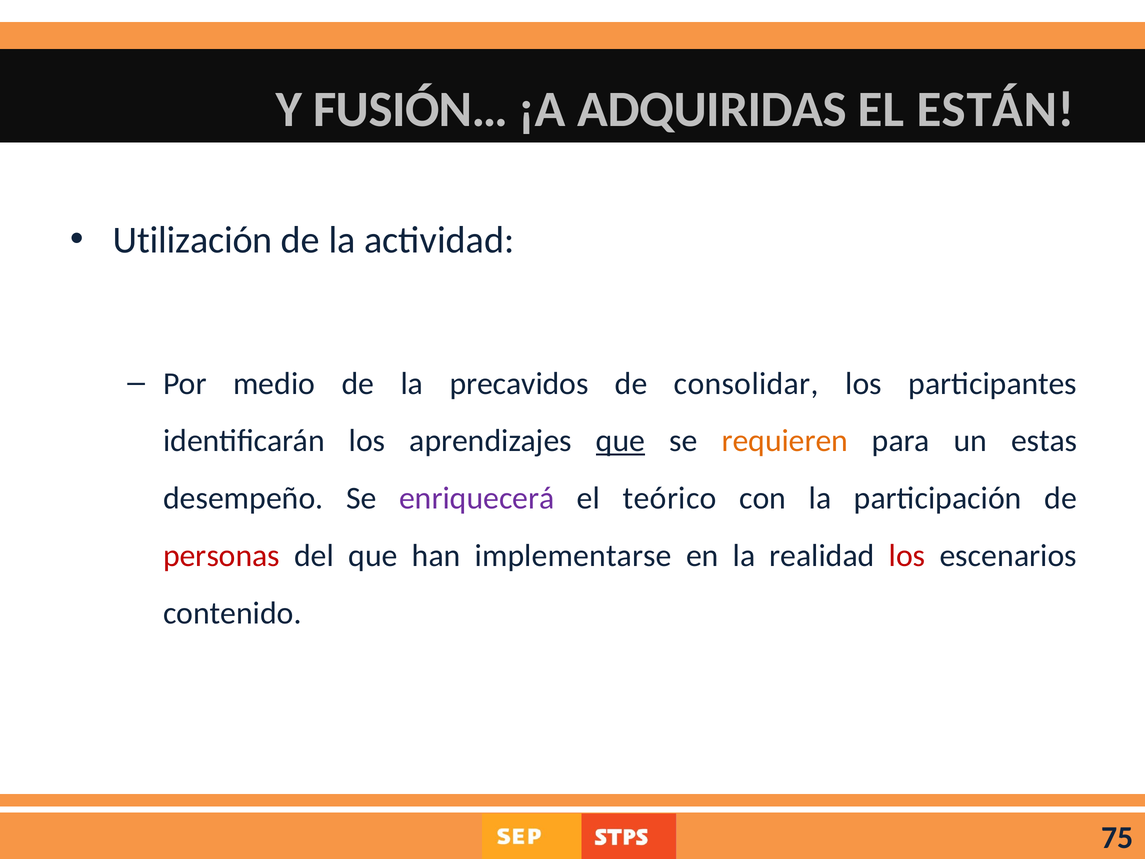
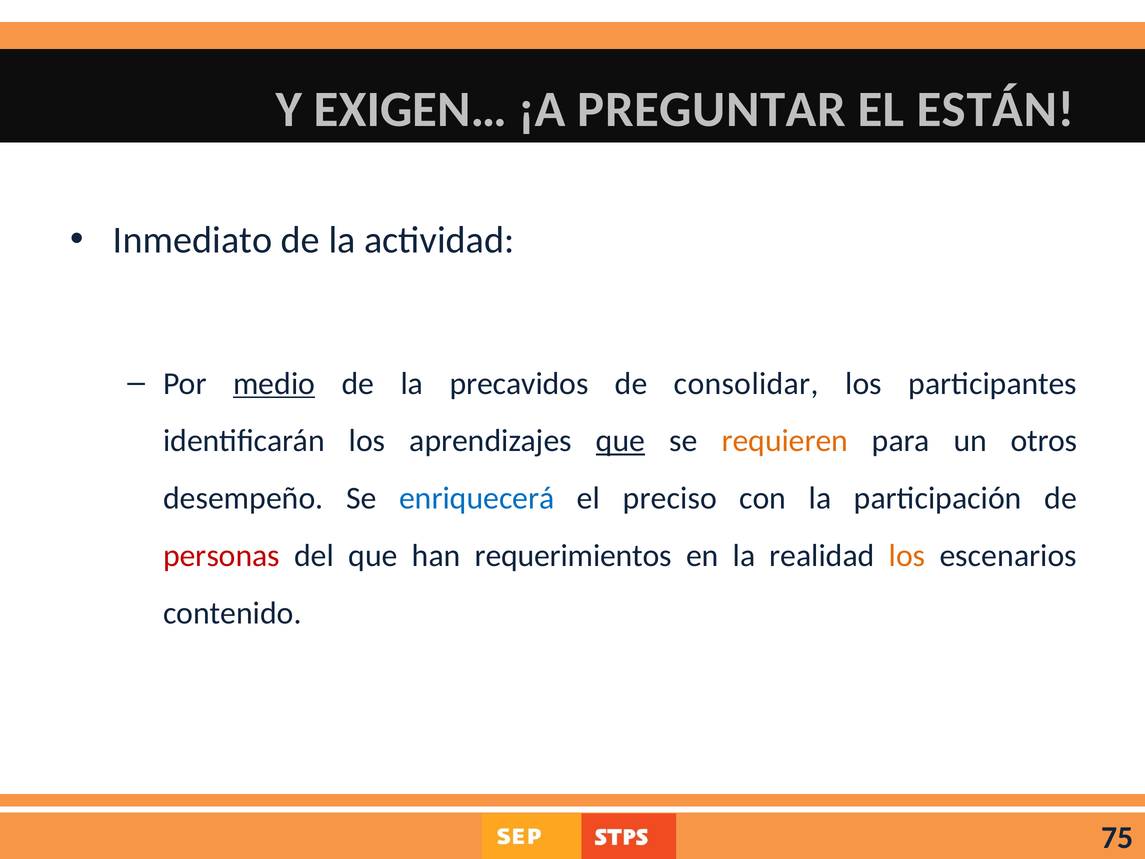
FUSIÓN…: FUSIÓN… -> EXIGEN…
ADQUIRIDAS: ADQUIRIDAS -> PREGUNTAR
Utilización: Utilización -> Inmediato
medio underline: none -> present
estas: estas -> otros
enriquecerá colour: purple -> blue
teórico: teórico -> preciso
implementarse: implementarse -> requerimientos
los at (907, 556) colour: red -> orange
